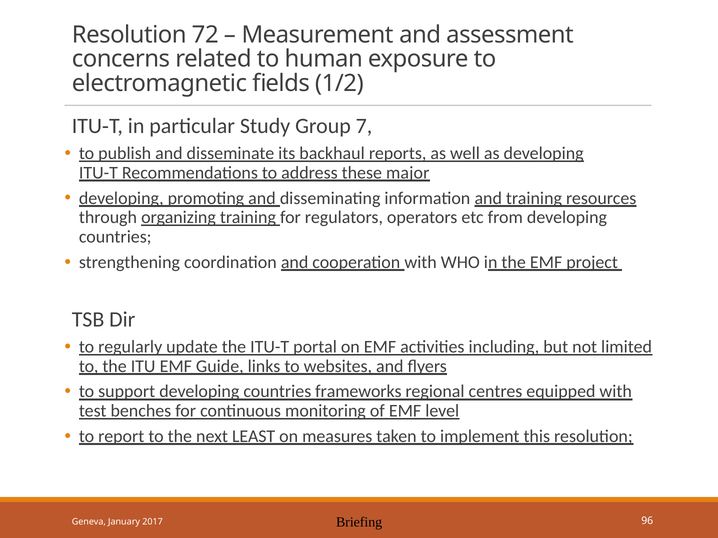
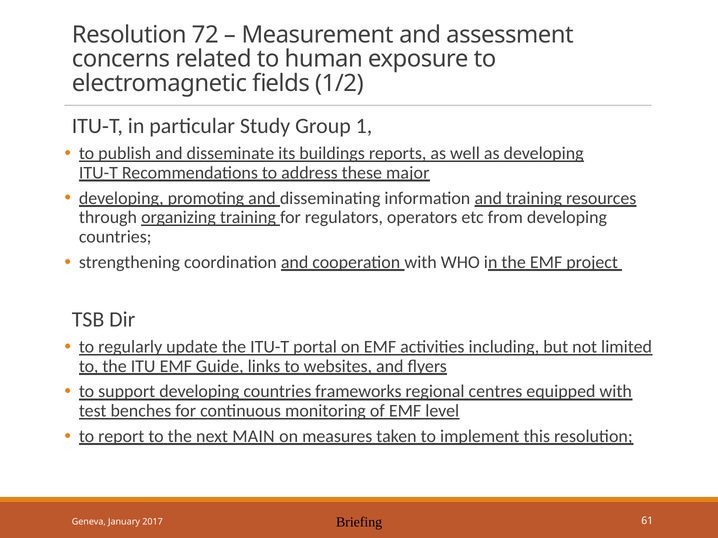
7: 7 -> 1
backhaul: backhaul -> buildings
LEAST: LEAST -> MAIN
96: 96 -> 61
